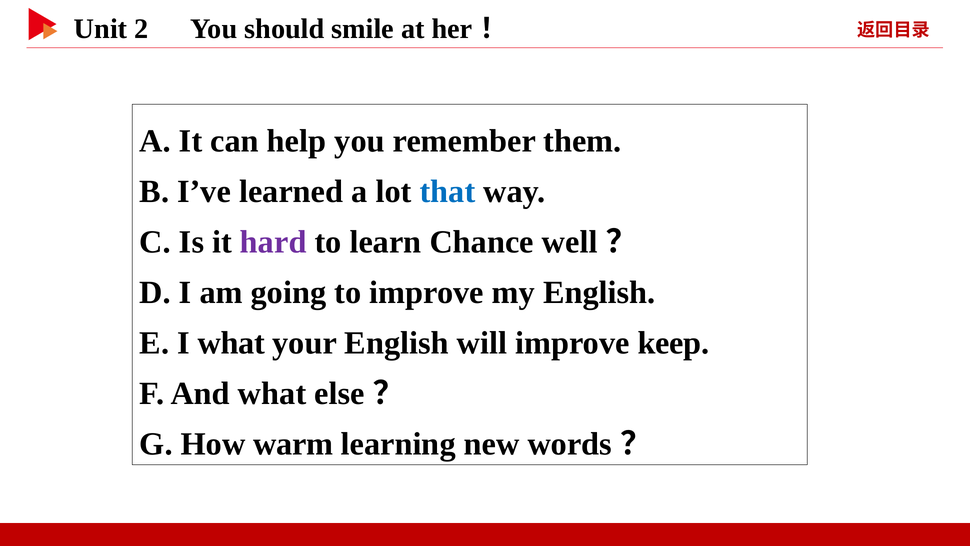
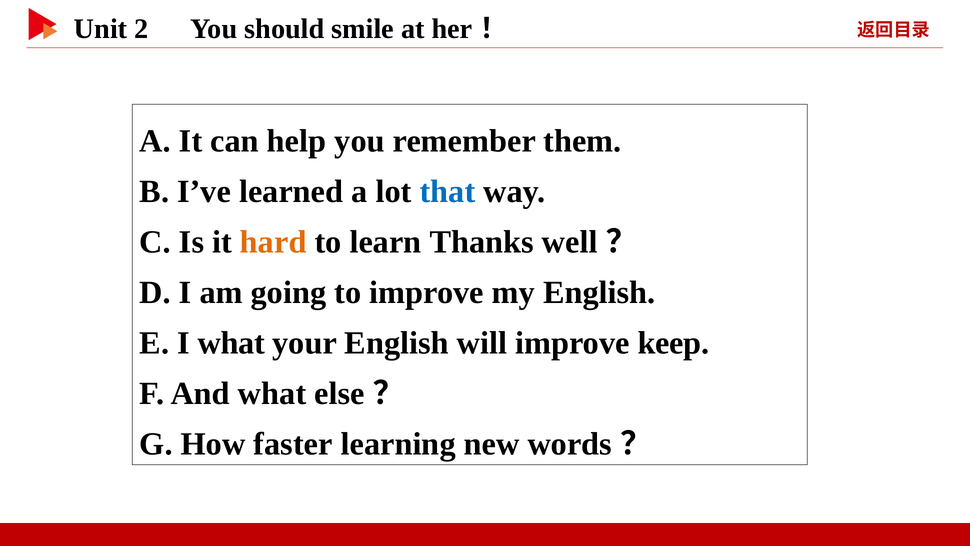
hard colour: purple -> orange
Chance: Chance -> Thanks
warm: warm -> faster
